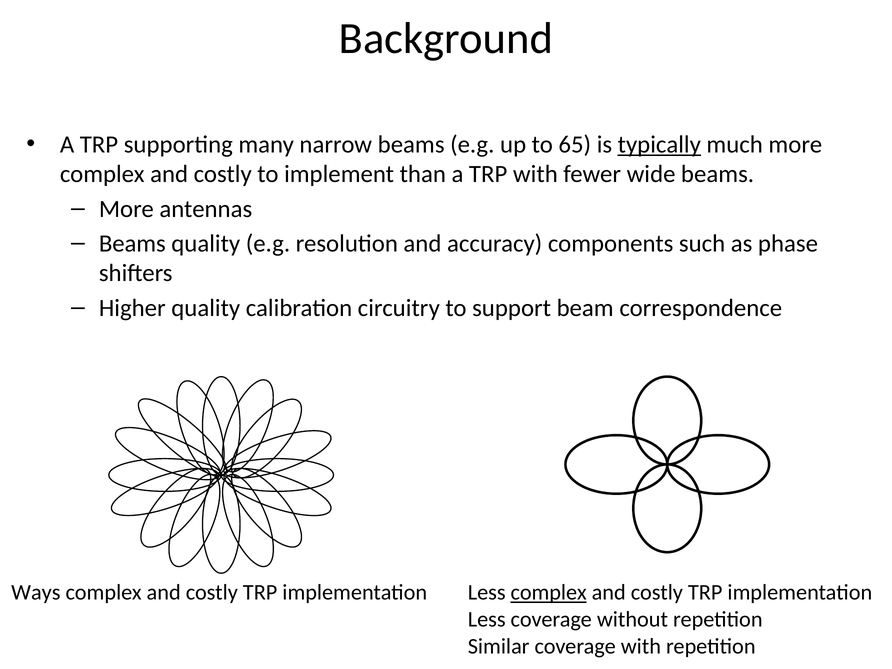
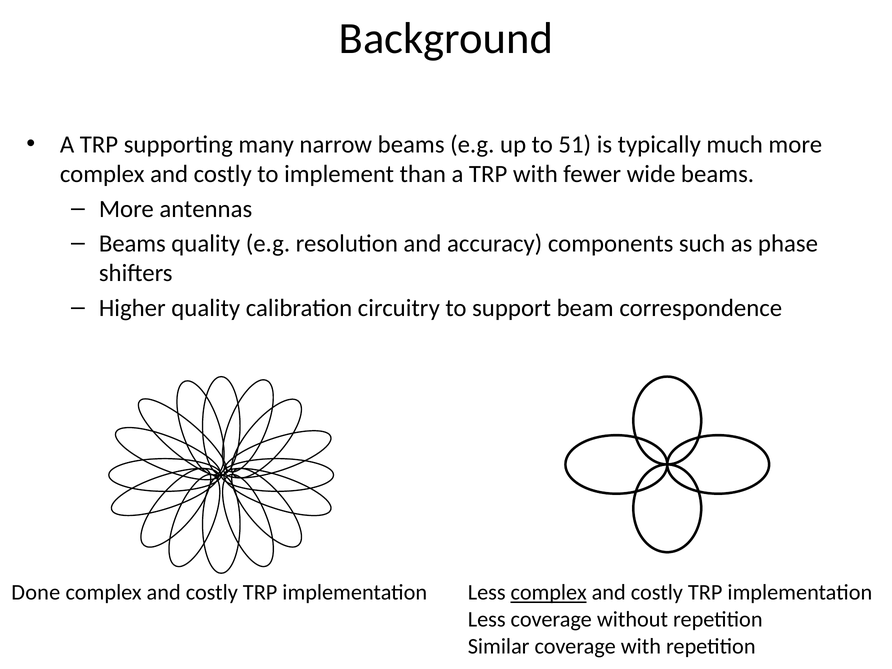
65: 65 -> 51
typically underline: present -> none
Ways: Ways -> Done
